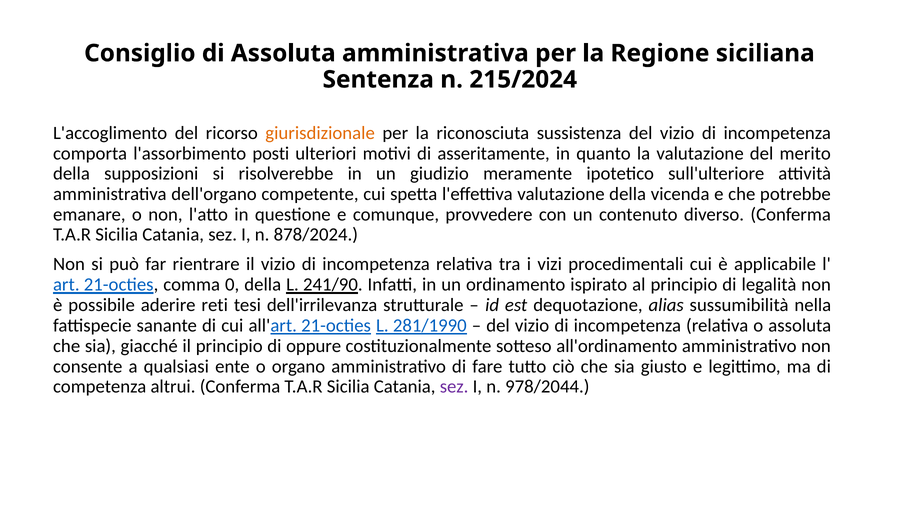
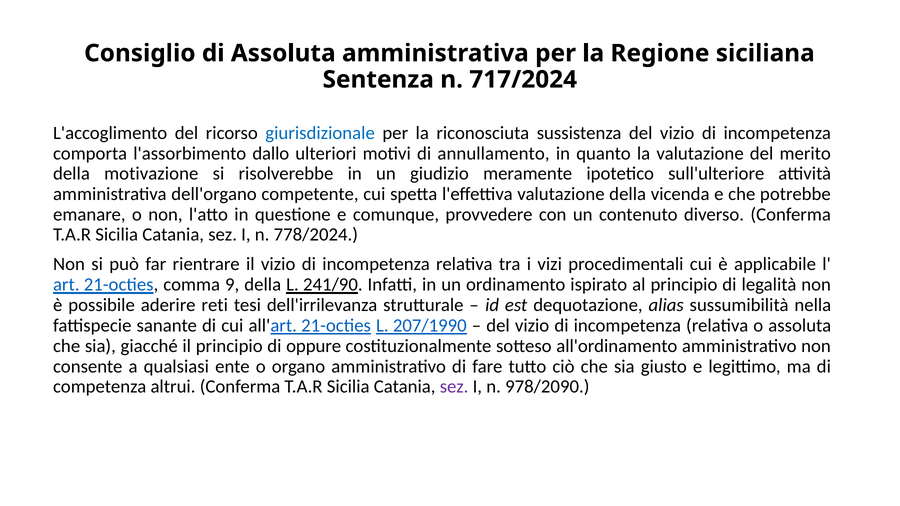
215/2024: 215/2024 -> 717/2024
giurisdizionale colour: orange -> blue
posti: posti -> dallo
asseritamente: asseritamente -> annullamento
supposizioni: supposizioni -> motivazione
878/2024: 878/2024 -> 778/2024
0: 0 -> 9
281/1990: 281/1990 -> 207/1990
978/2044: 978/2044 -> 978/2090
